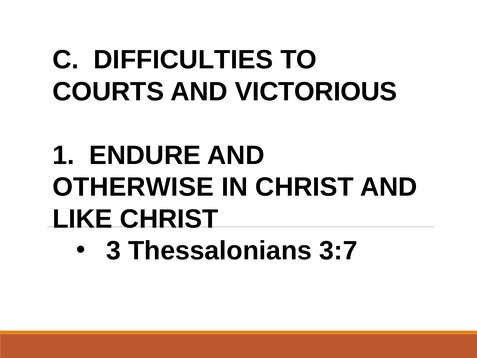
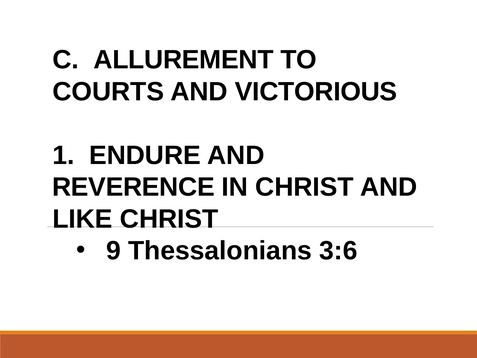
DIFFICULTIES: DIFFICULTIES -> ALLUREMENT
OTHERWISE: OTHERWISE -> REVERENCE
3: 3 -> 9
3:7: 3:7 -> 3:6
